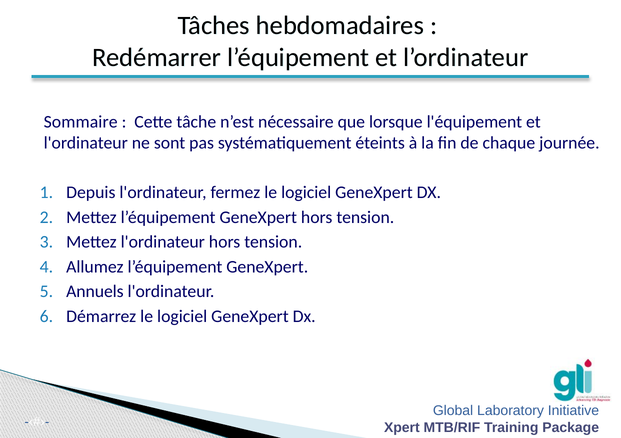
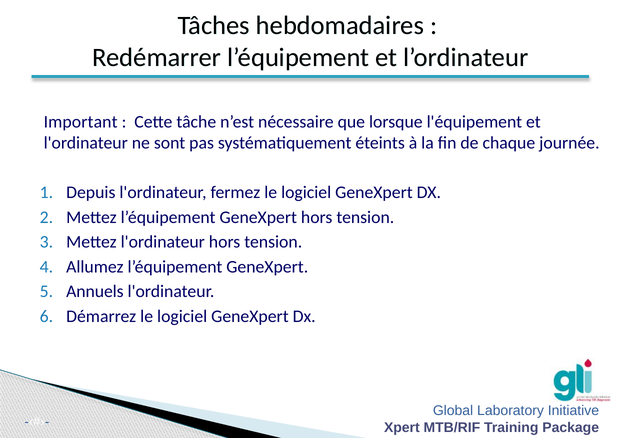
Sommaire: Sommaire -> Important
